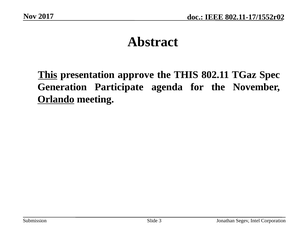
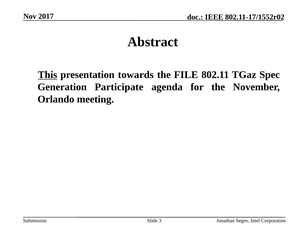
approve: approve -> towards
the THIS: THIS -> FILE
Orlando underline: present -> none
